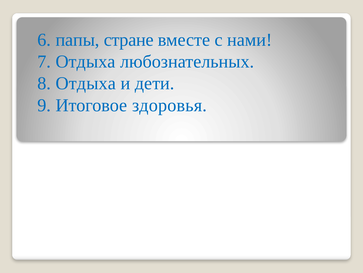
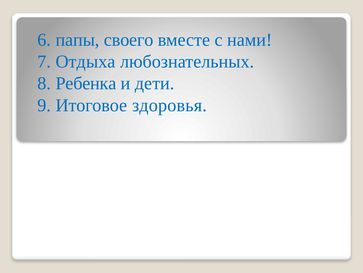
стране: стране -> своего
8 Отдыха: Отдыха -> Ребенка
